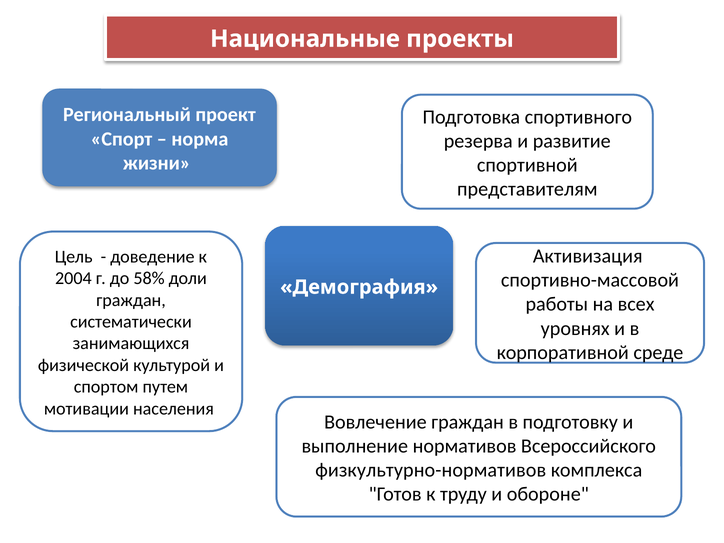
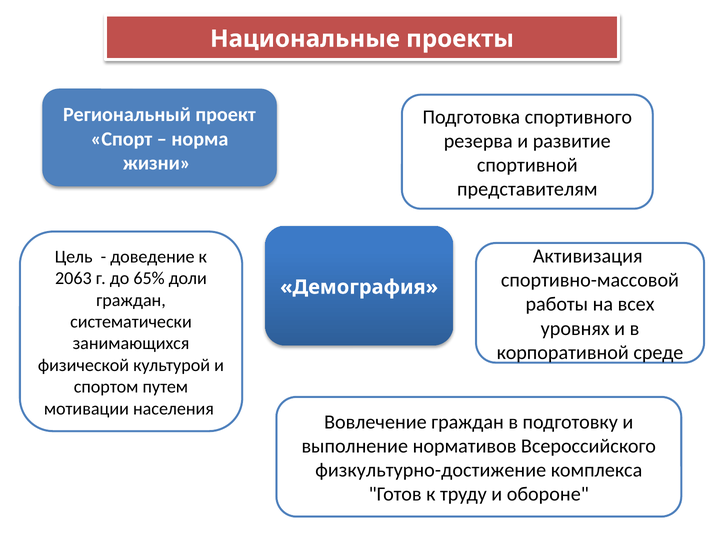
2004: 2004 -> 2063
58%: 58% -> 65%
физкультурно-нормативов: физкультурно-нормативов -> физкультурно-достижение
